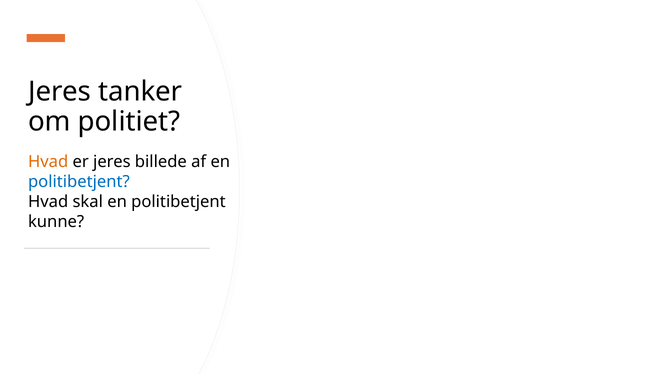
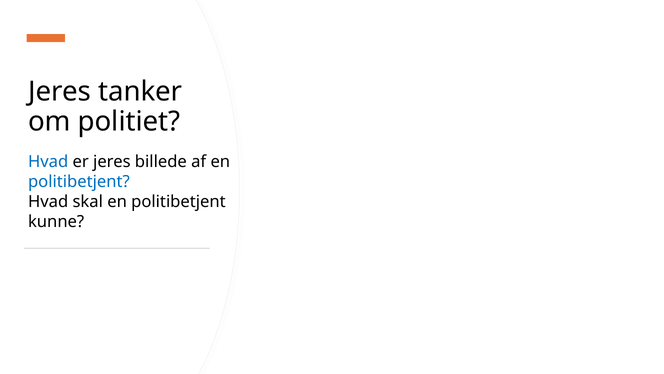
Hvad at (48, 162) colour: orange -> blue
